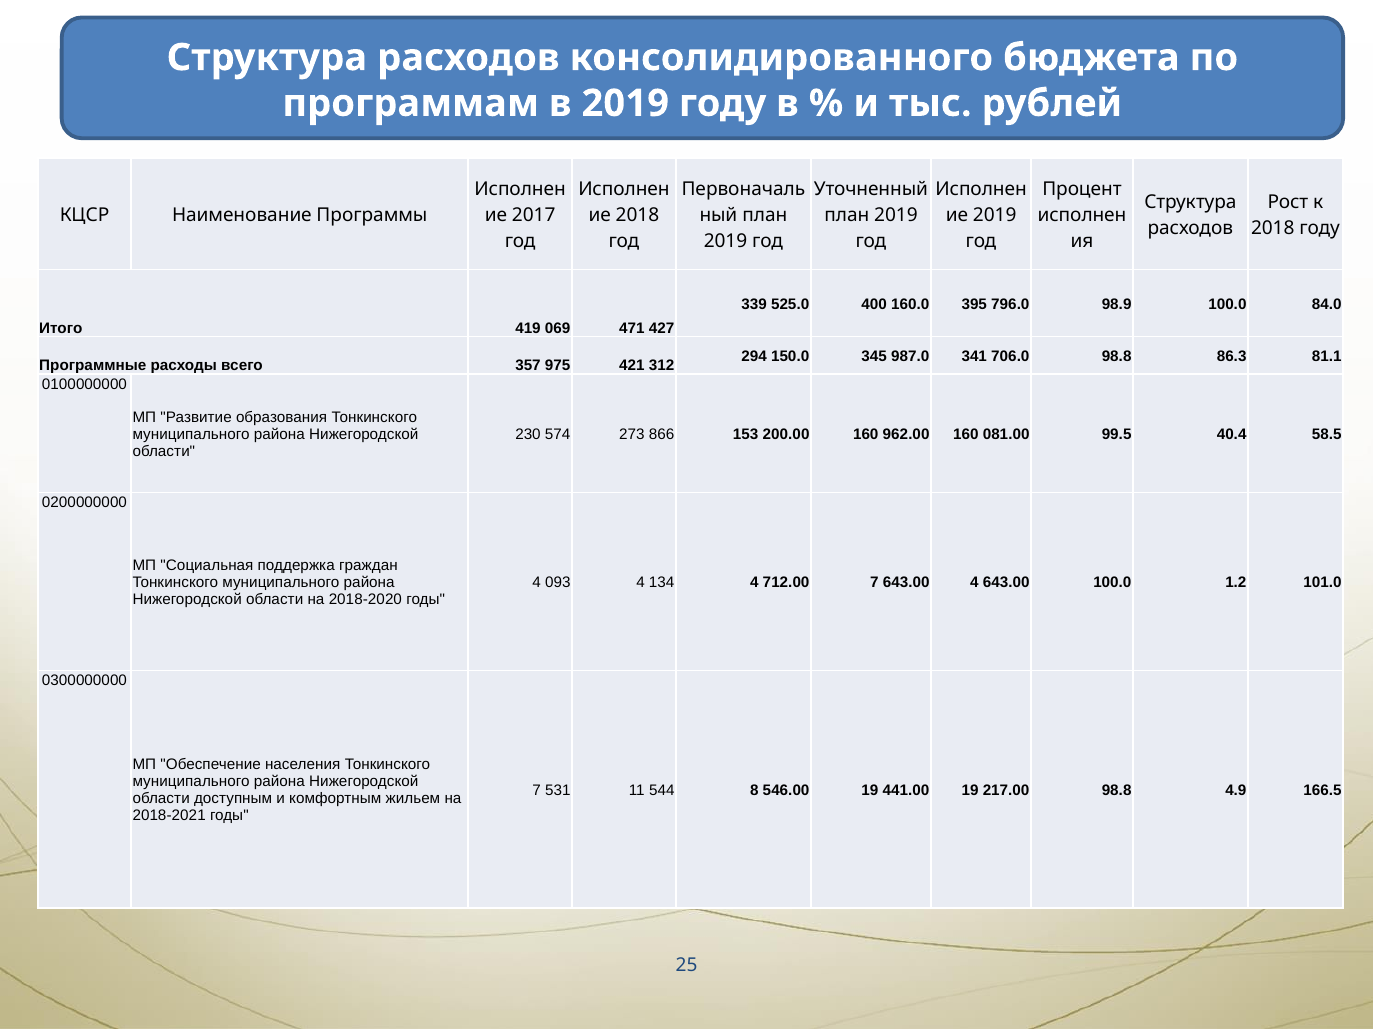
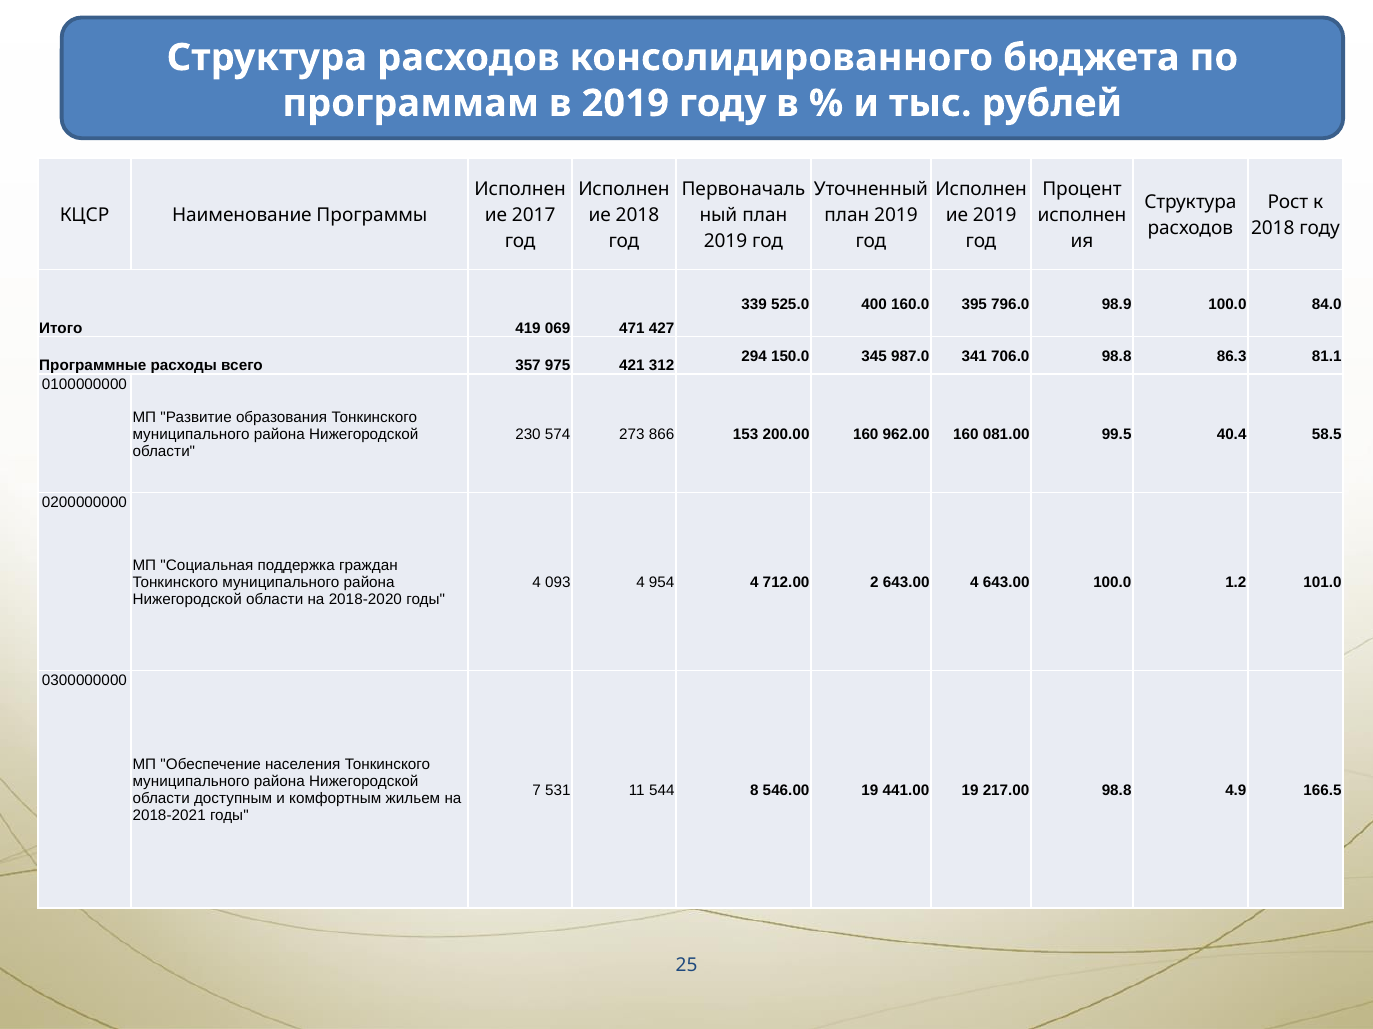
134: 134 -> 954
712.00 7: 7 -> 2
